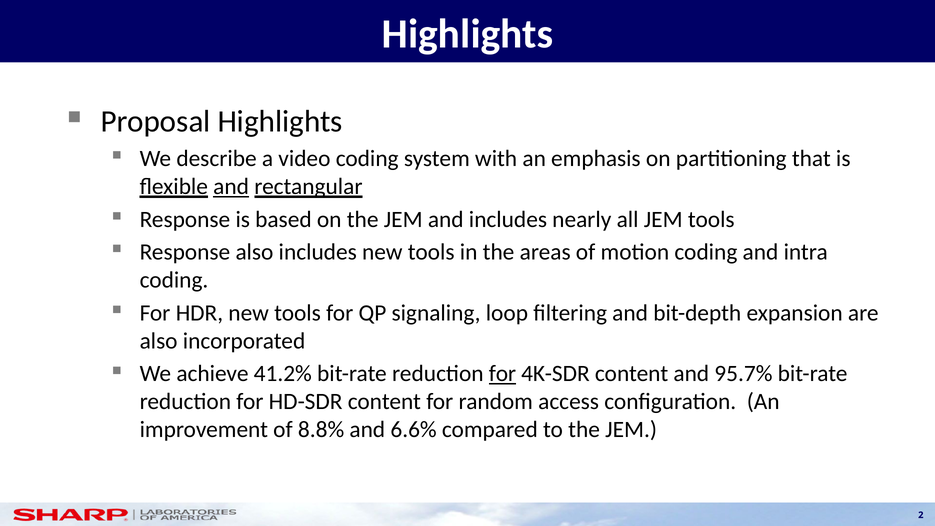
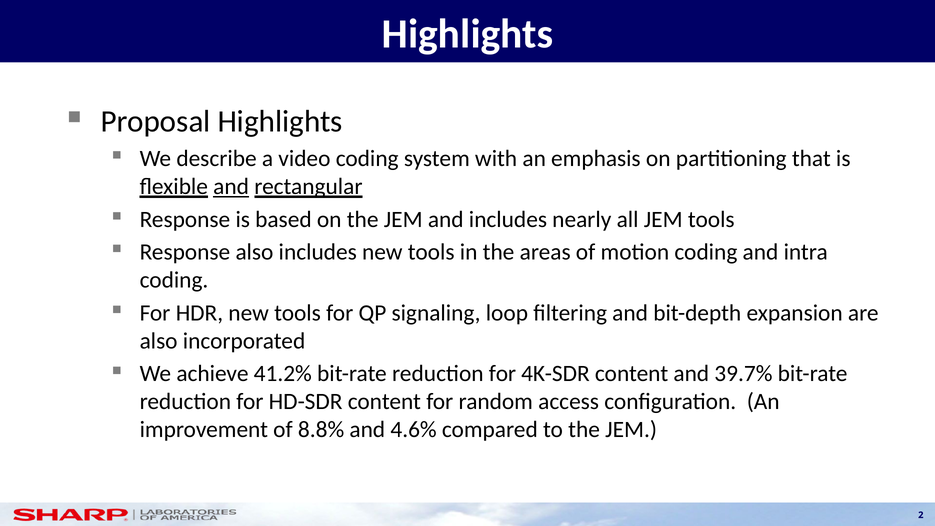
for at (502, 374) underline: present -> none
95.7%: 95.7% -> 39.7%
6.6%: 6.6% -> 4.6%
